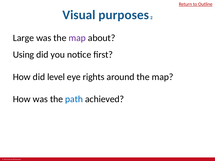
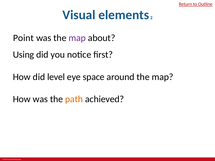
purposes: purposes -> elements
Large: Large -> Point
rights: rights -> space
path colour: blue -> orange
